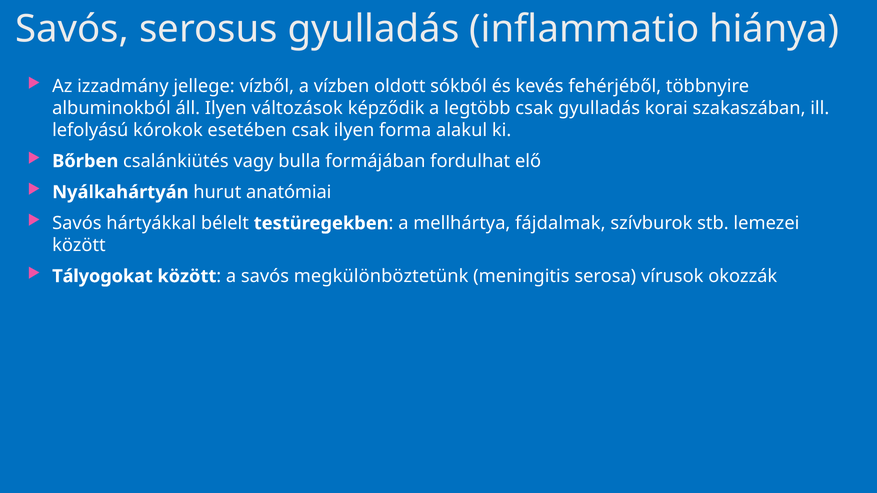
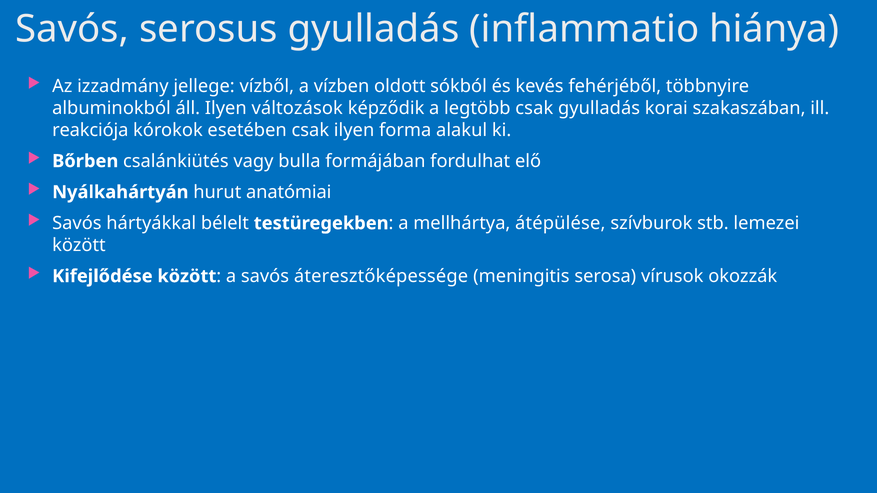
lefolyású: lefolyású -> reakciója
fájdalmak: fájdalmak -> átépülése
Tályogokat: Tályogokat -> Kifejlődése
megkülönböztetünk: megkülönböztetünk -> áteresztőképessége
